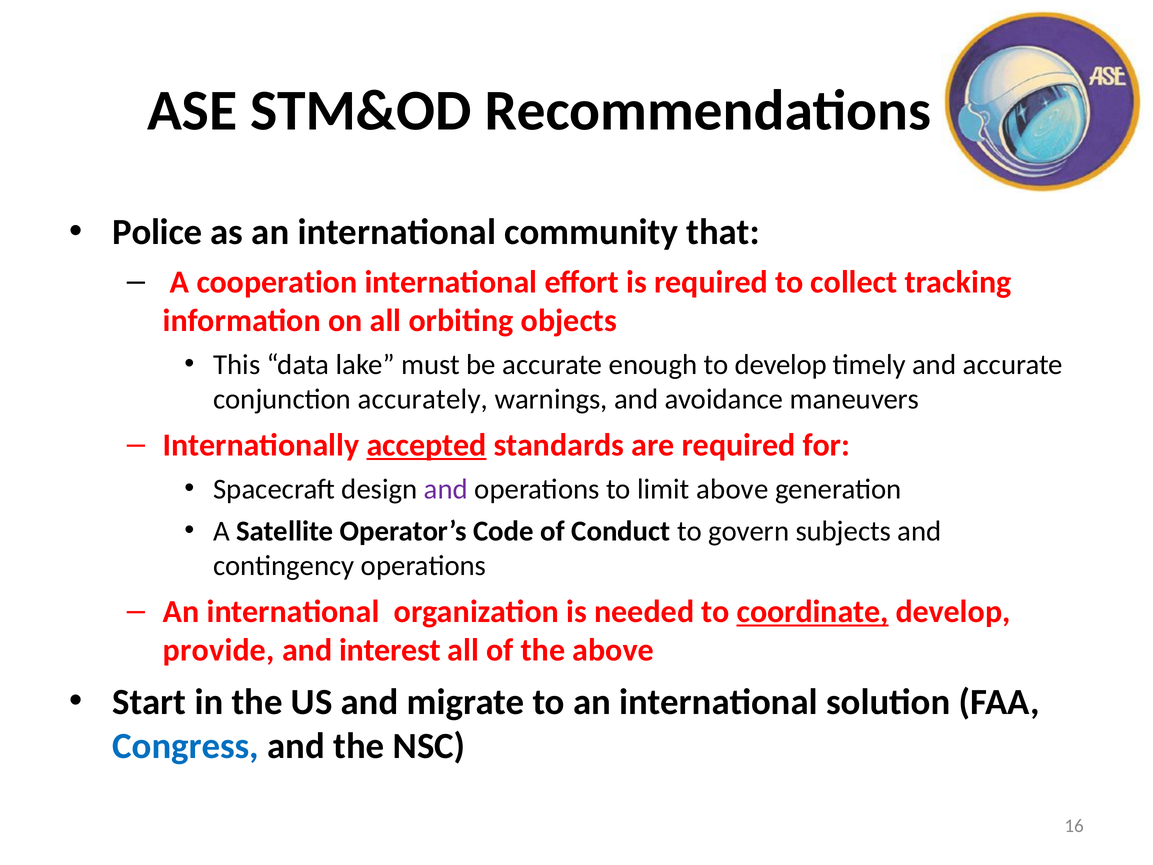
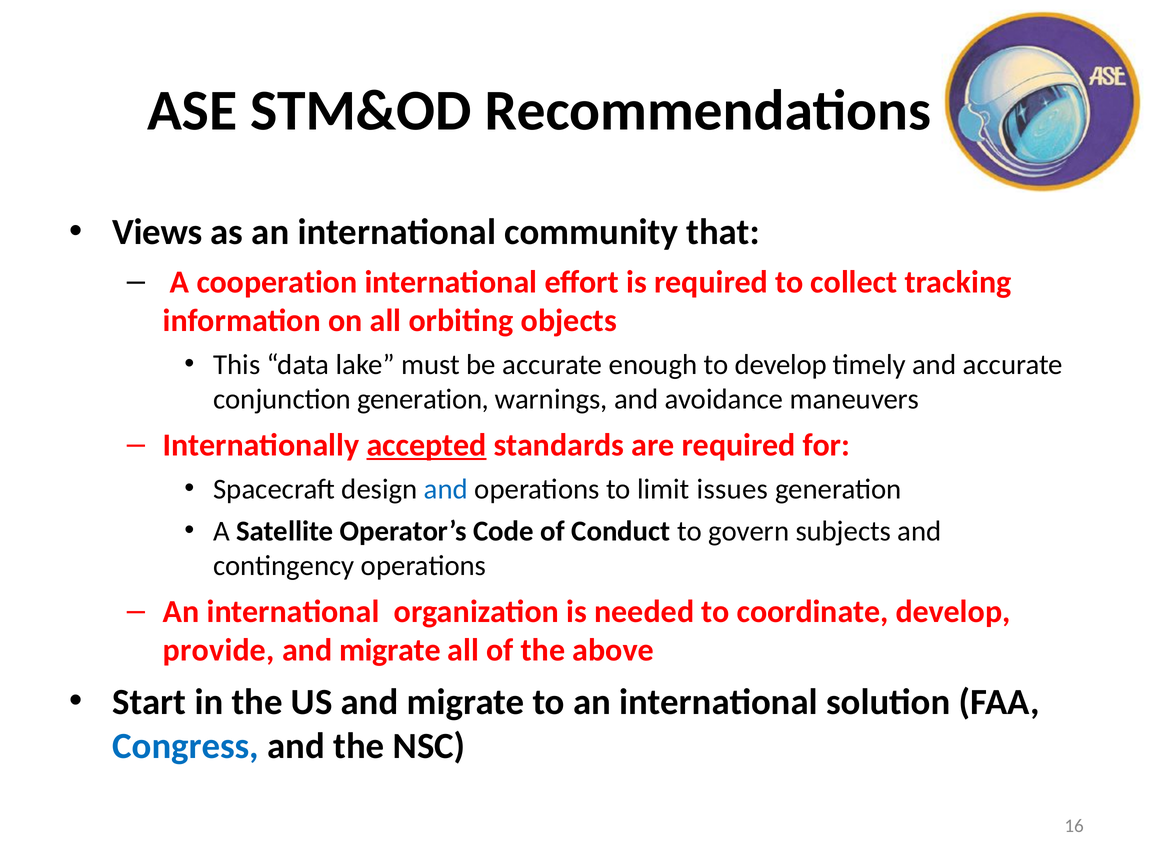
Police: Police -> Views
conjunction accurately: accurately -> generation
and at (446, 489) colour: purple -> blue
limit above: above -> issues
coordinate underline: present -> none
interest at (390, 650): interest -> migrate
